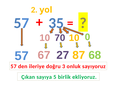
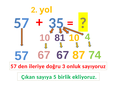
70: 70 -> 81
0: 0 -> 4
67 27: 27 -> 67
68: 68 -> 74
